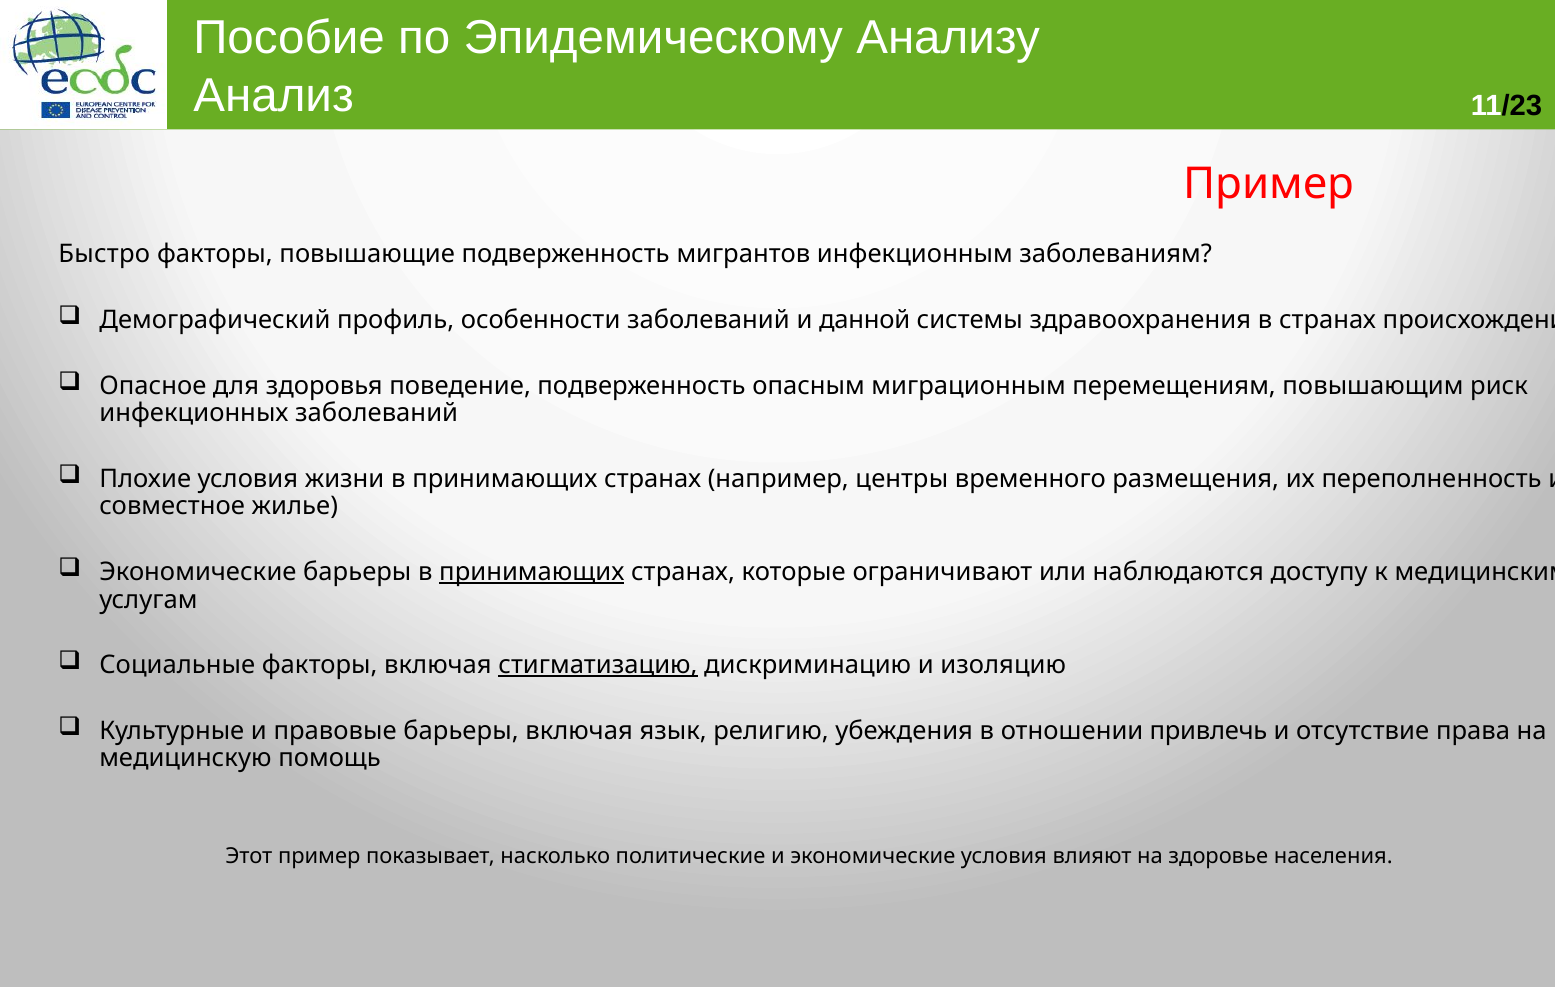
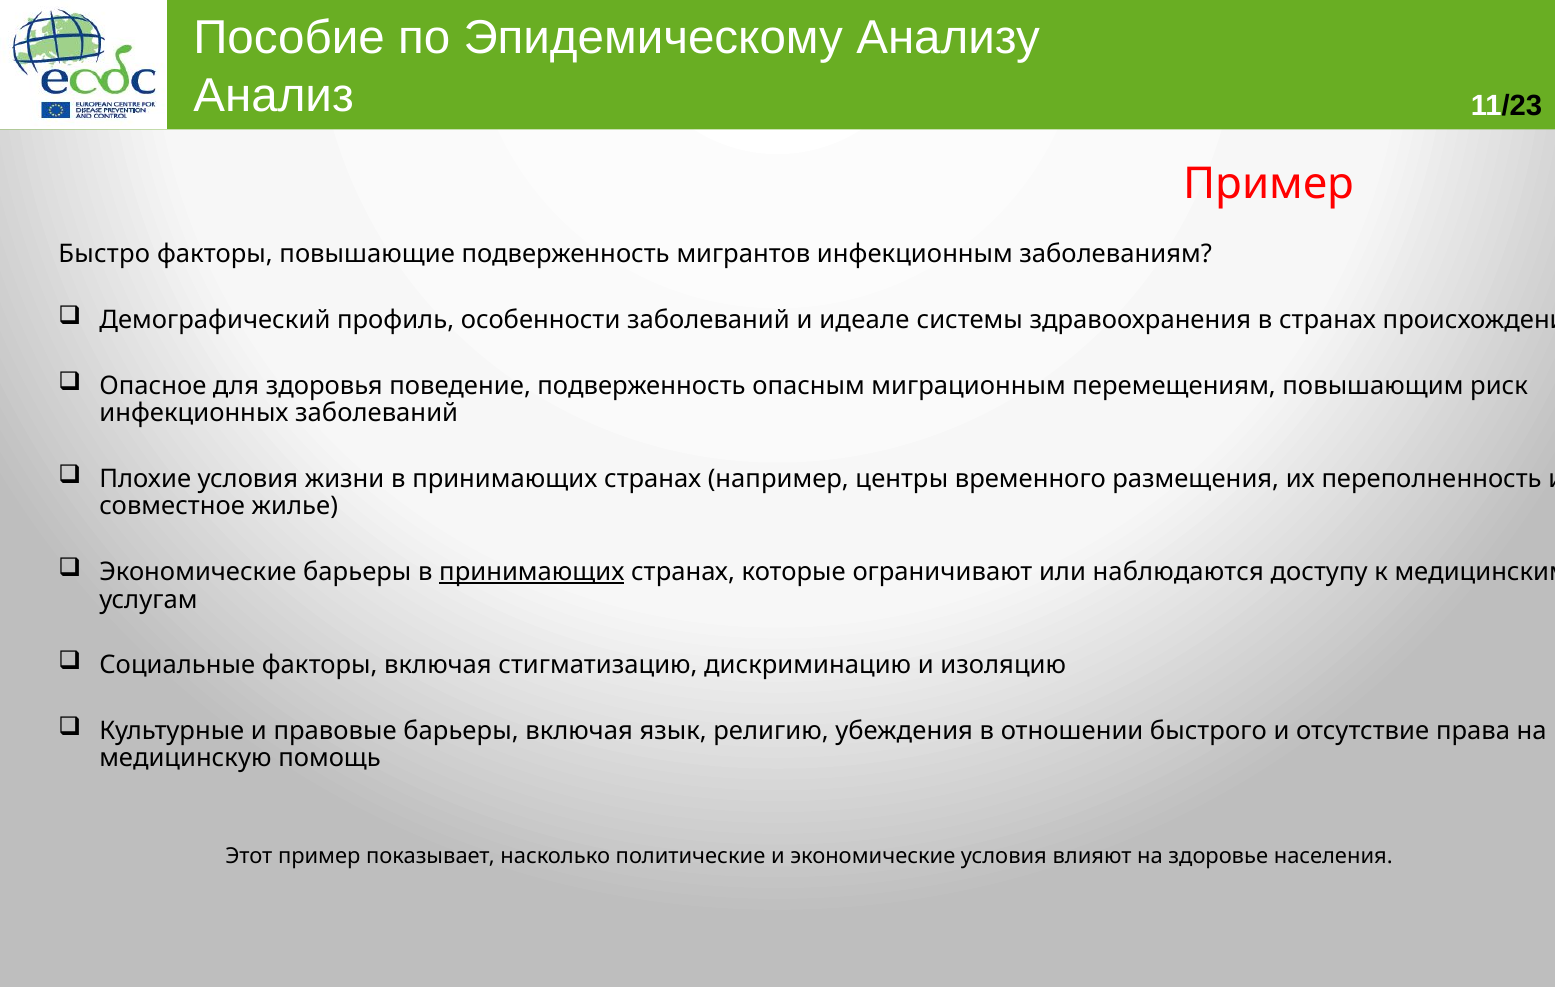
данной: данной -> идеале
стигматизацию underline: present -> none
привлечь: привлечь -> быстрого
